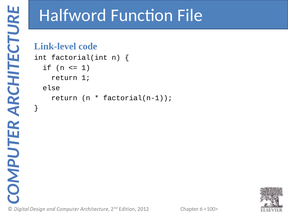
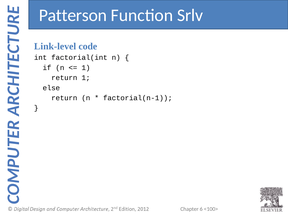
Halfword: Halfword -> Patterson
File: File -> Srlv
